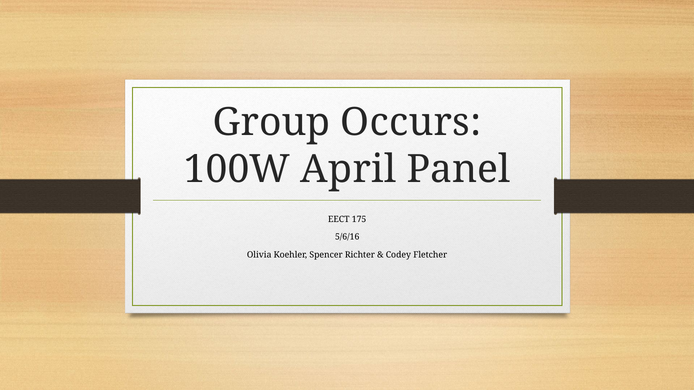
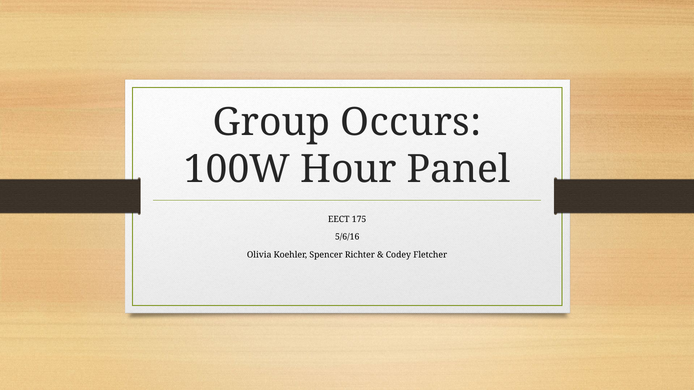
April: April -> Hour
